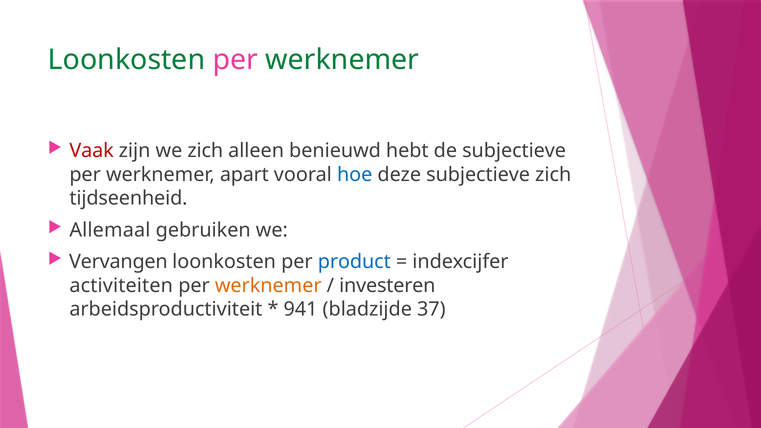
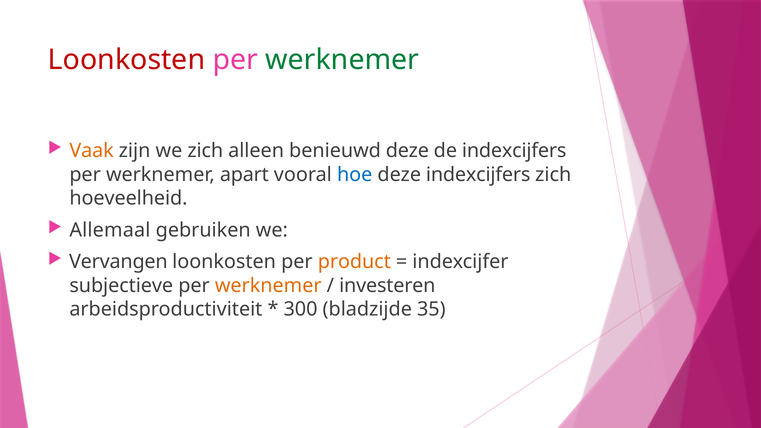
Loonkosten at (127, 60) colour: green -> red
Vaak colour: red -> orange
benieuwd hebt: hebt -> deze
de subjectieve: subjectieve -> indexcijfers
deze subjectieve: subjectieve -> indexcijfers
tijdseenheid: tijdseenheid -> hoeveelheid
product colour: blue -> orange
activiteiten: activiteiten -> subjectieve
941: 941 -> 300
37: 37 -> 35
